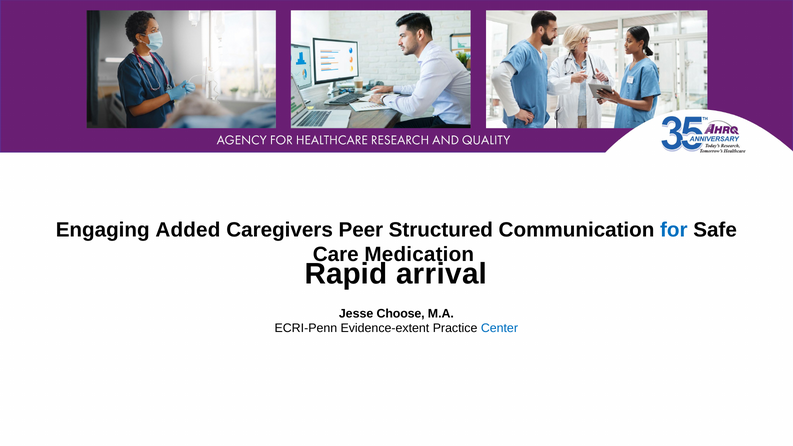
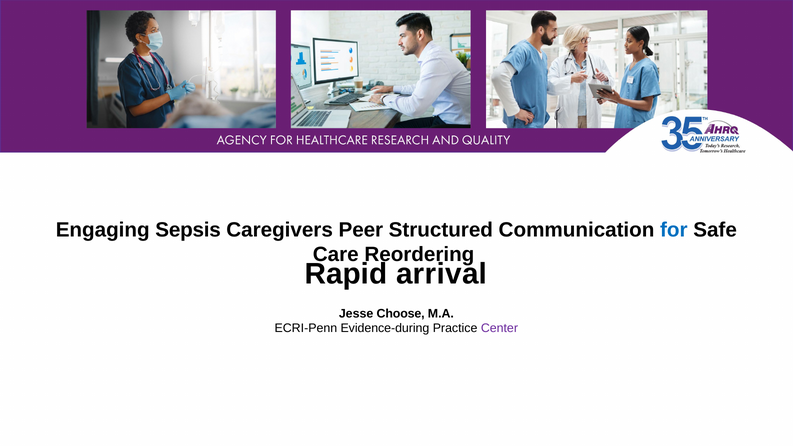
Added: Added -> Sepsis
Medication: Medication -> Reordering
Evidence-extent: Evidence-extent -> Evidence-during
Center colour: blue -> purple
